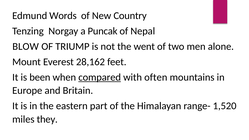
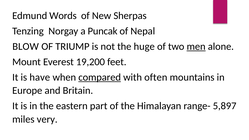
Country: Country -> Sherpas
went: went -> huge
men underline: none -> present
28,162: 28,162 -> 19,200
been: been -> have
1,520: 1,520 -> 5,897
they: they -> very
